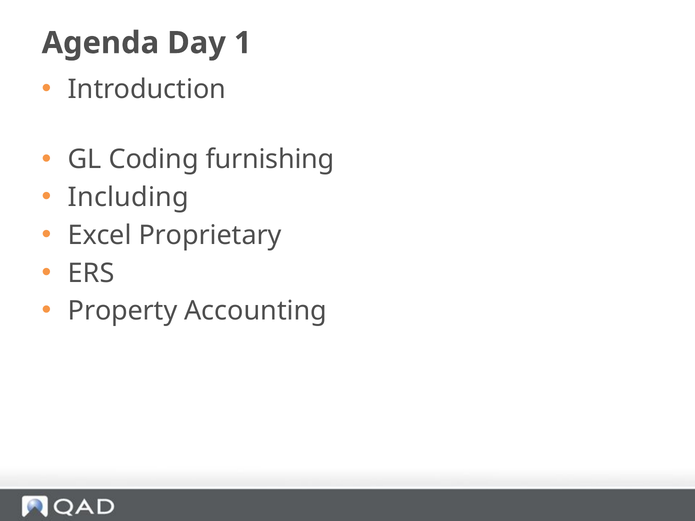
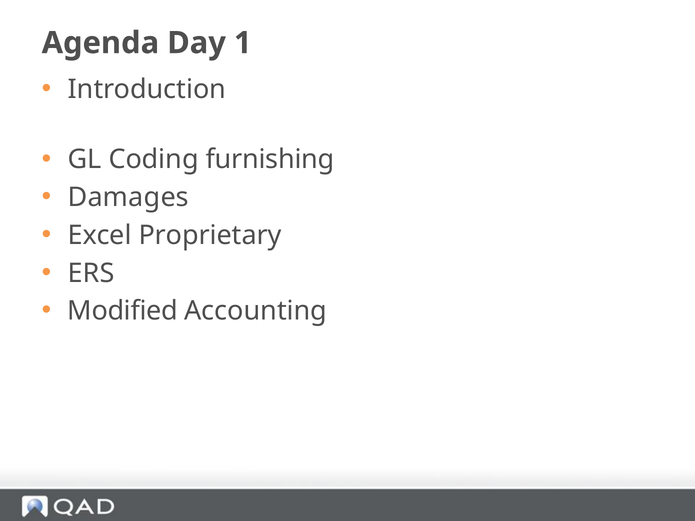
Including: Including -> Damages
Property: Property -> Modified
